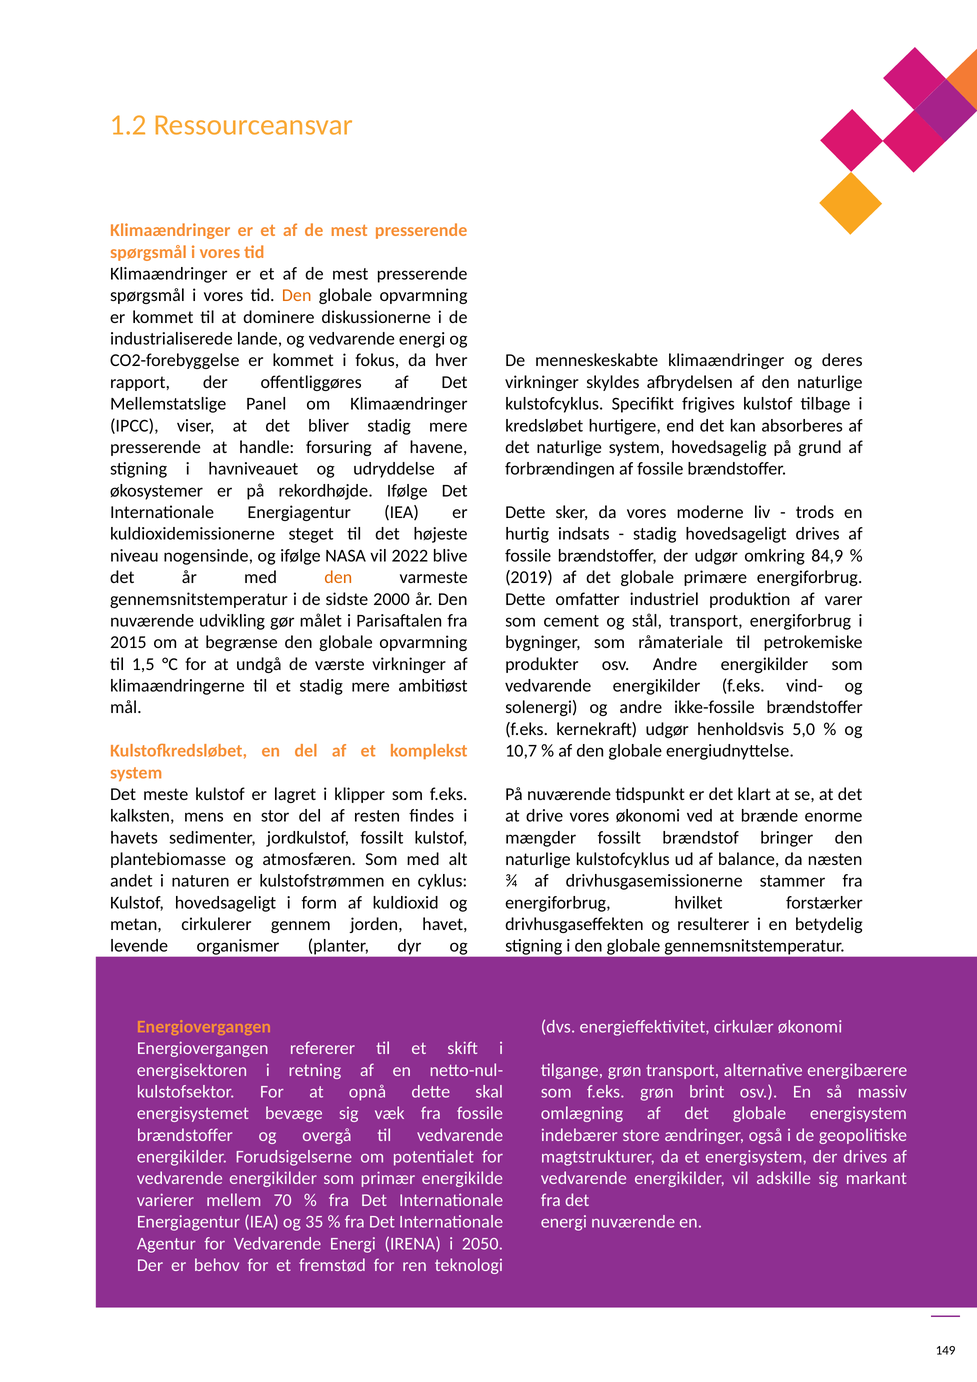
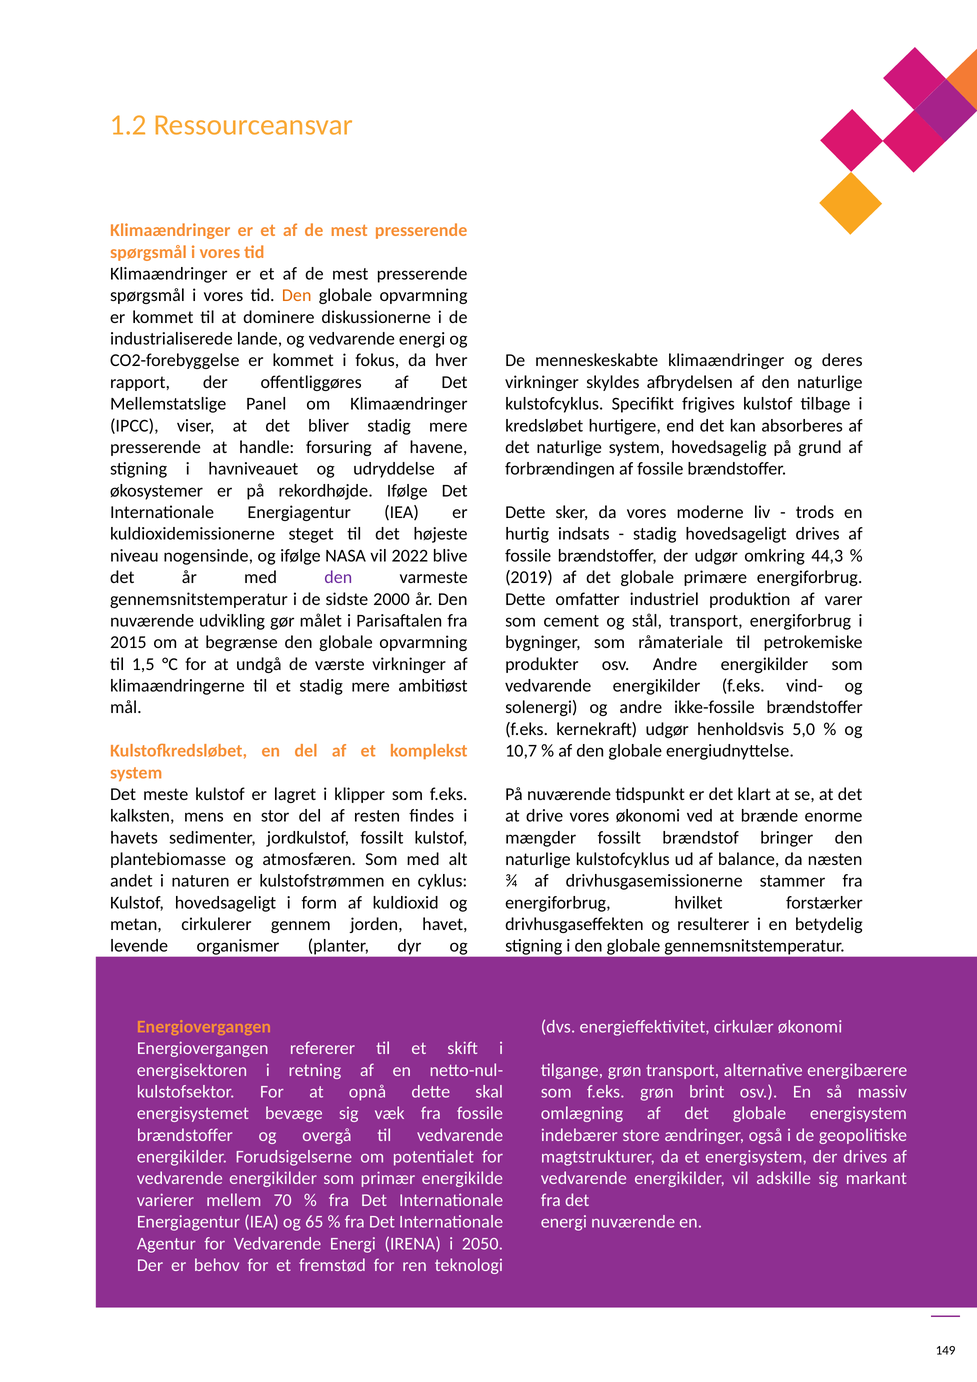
84,9: 84,9 -> 44,3
den at (338, 577) colour: orange -> purple
35: 35 -> 65
